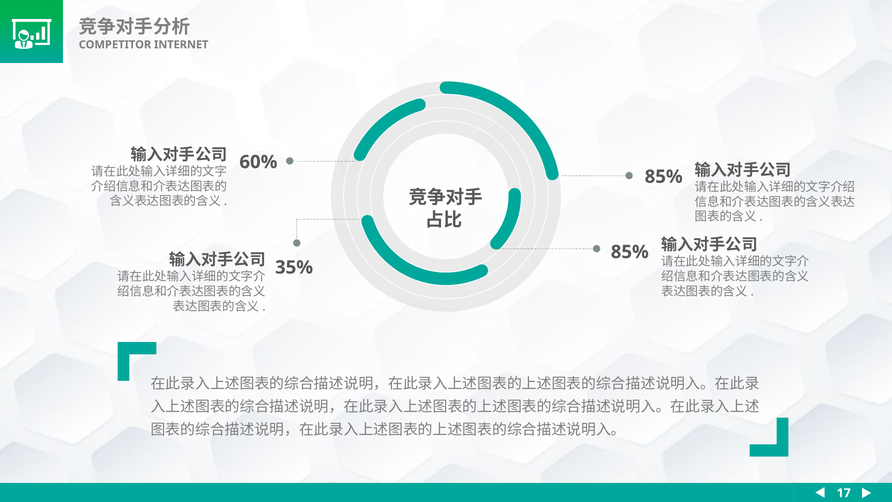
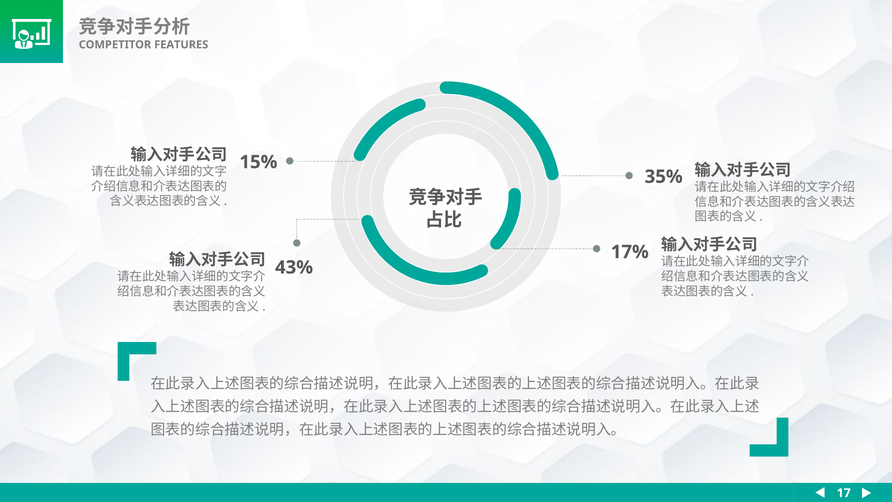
INTERNET: INTERNET -> FEATURES
60%: 60% -> 15%
85% at (664, 177): 85% -> 35%
85% at (630, 252): 85% -> 17%
35%: 35% -> 43%
